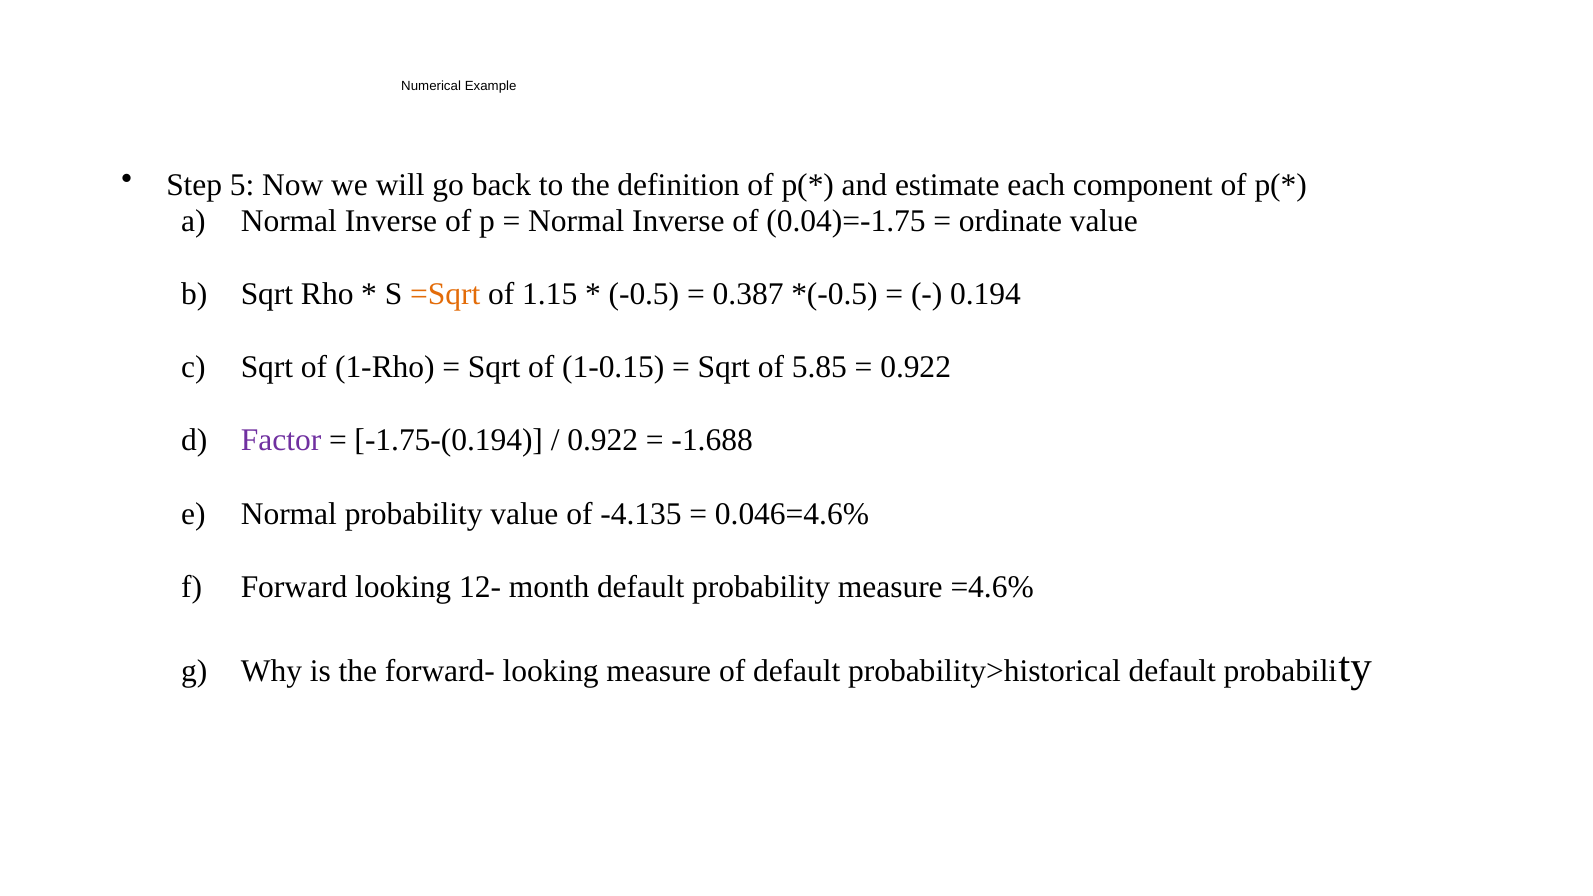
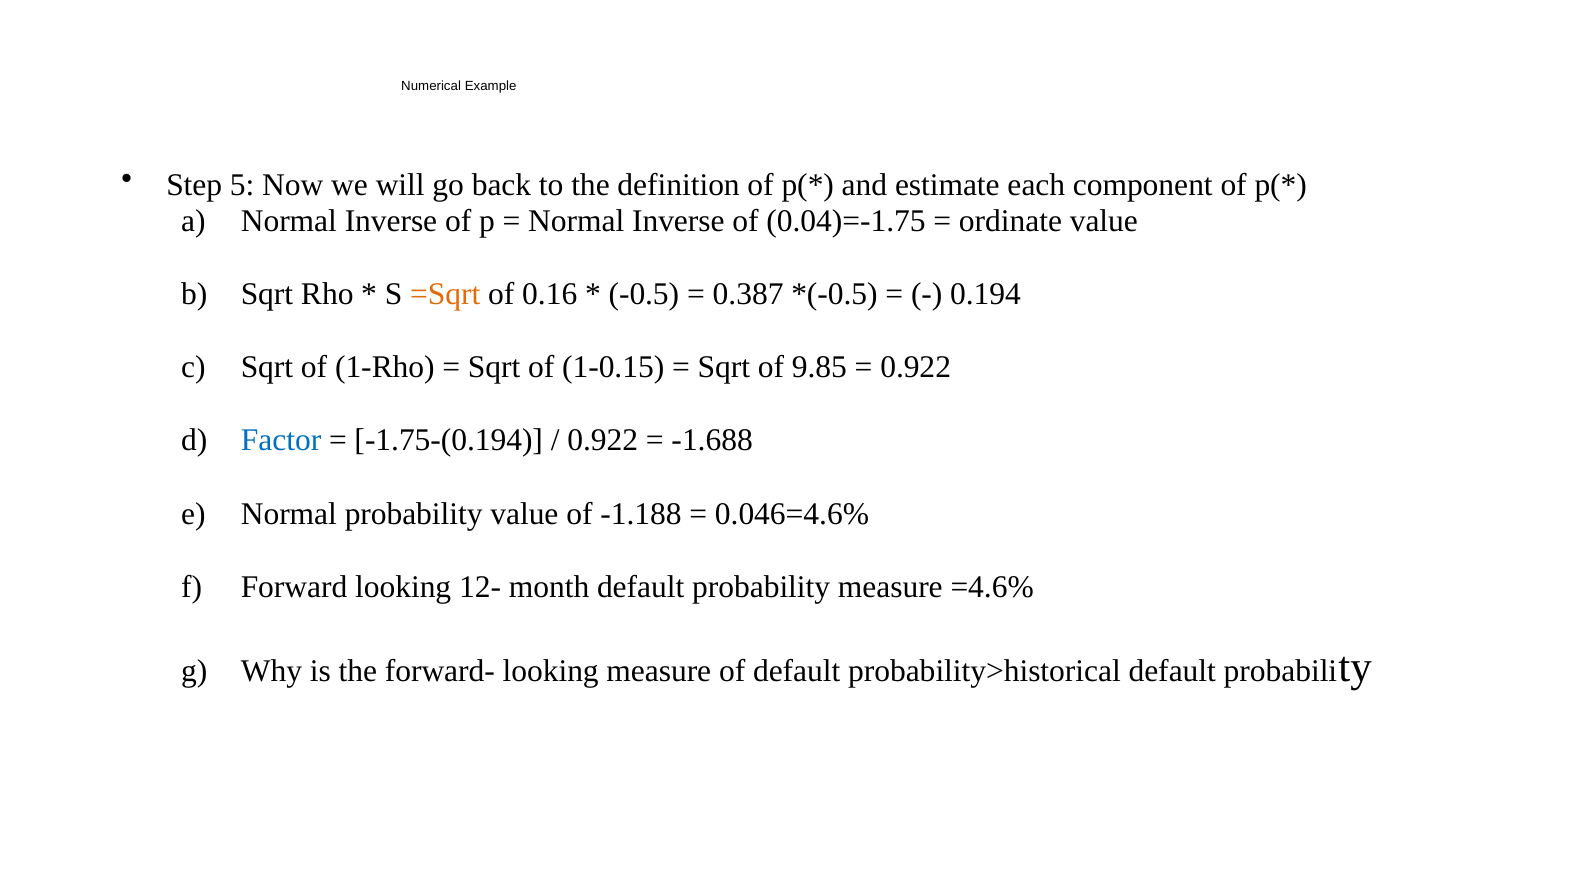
1.15: 1.15 -> 0.16
5.85: 5.85 -> 9.85
Factor colour: purple -> blue
-4.135: -4.135 -> -1.188
